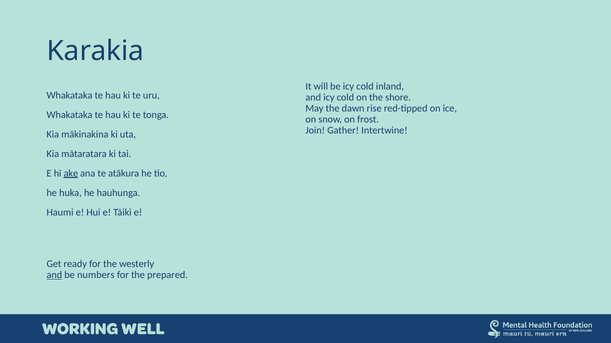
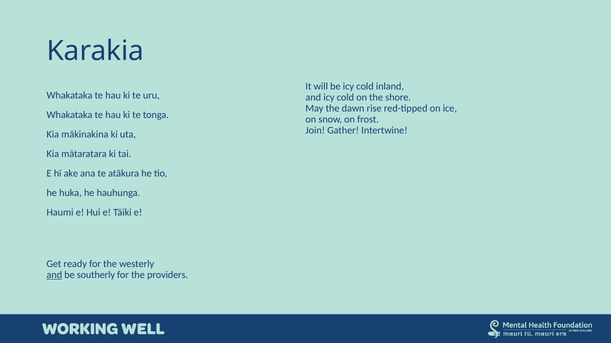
ake underline: present -> none
numbers: numbers -> southerly
prepared: prepared -> providers
